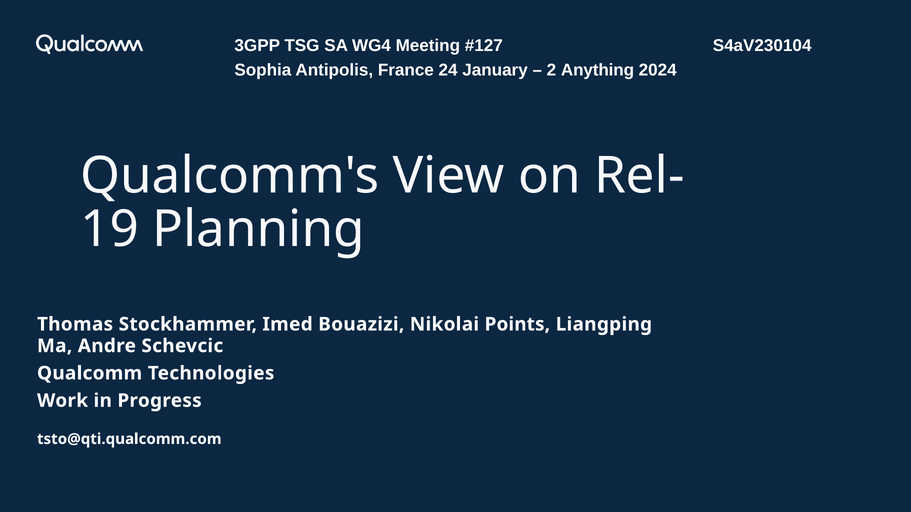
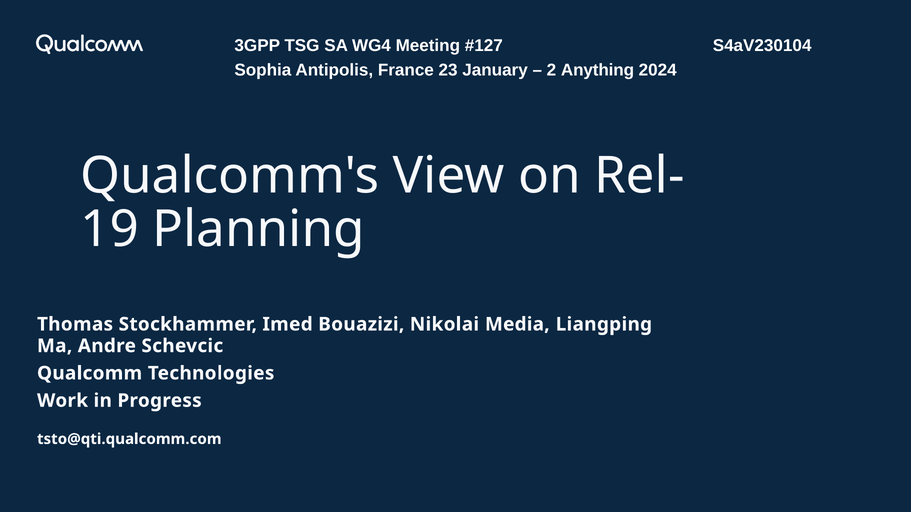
24: 24 -> 23
Points: Points -> Media
